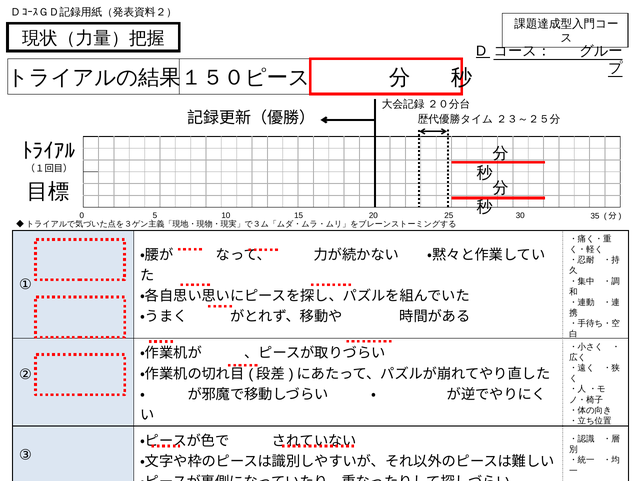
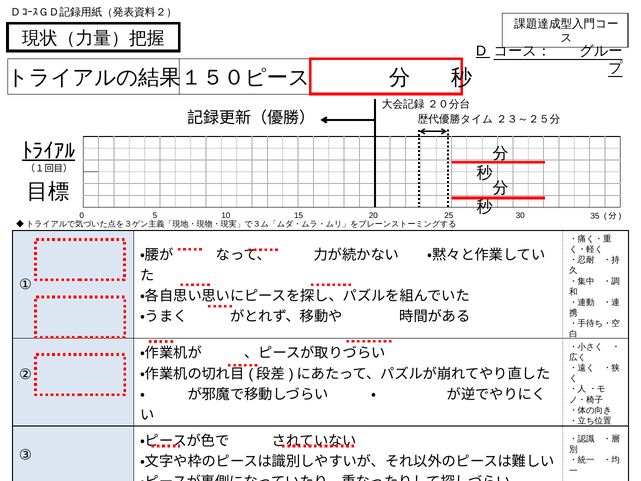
ﾄﾗｲｱﾙ underline: none -> present
